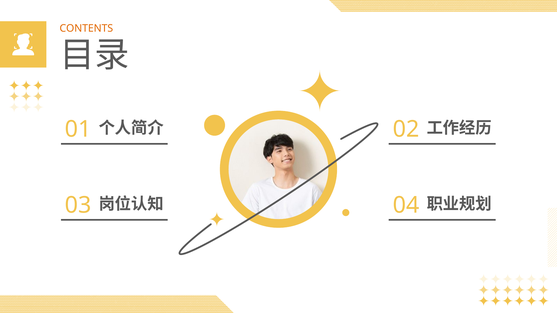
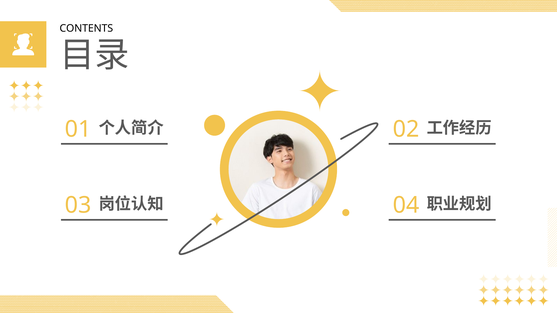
CONTENTS colour: orange -> black
